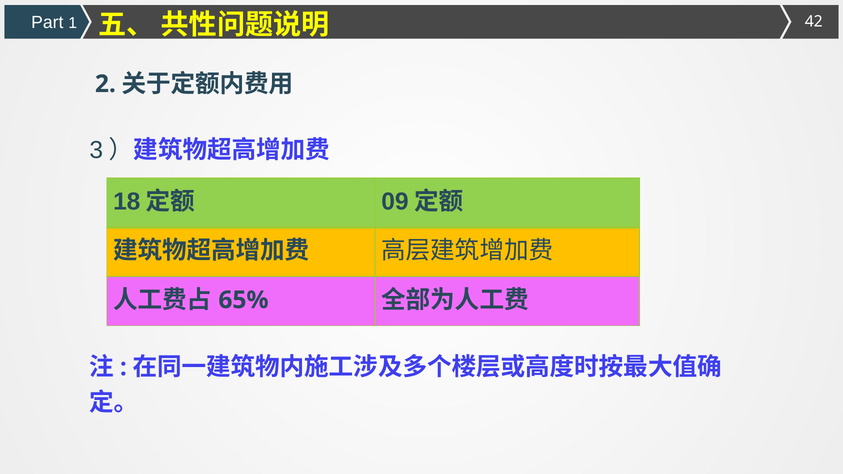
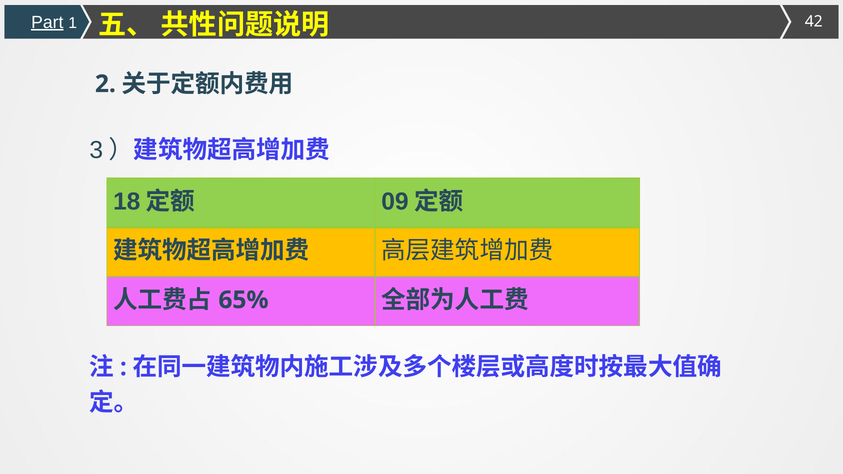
Part underline: none -> present
